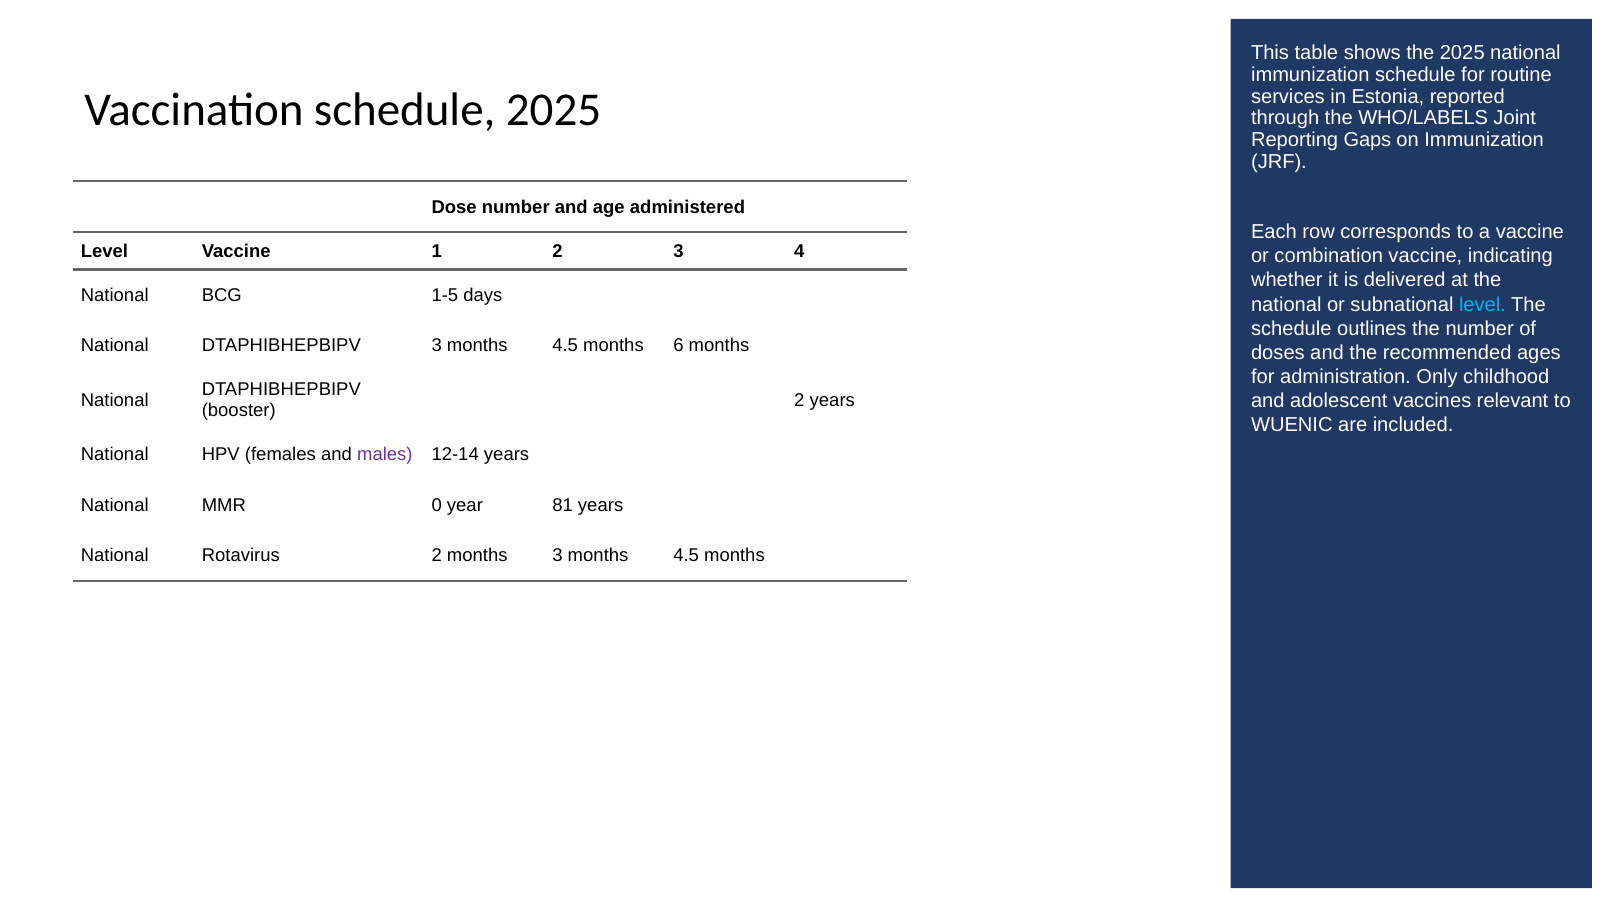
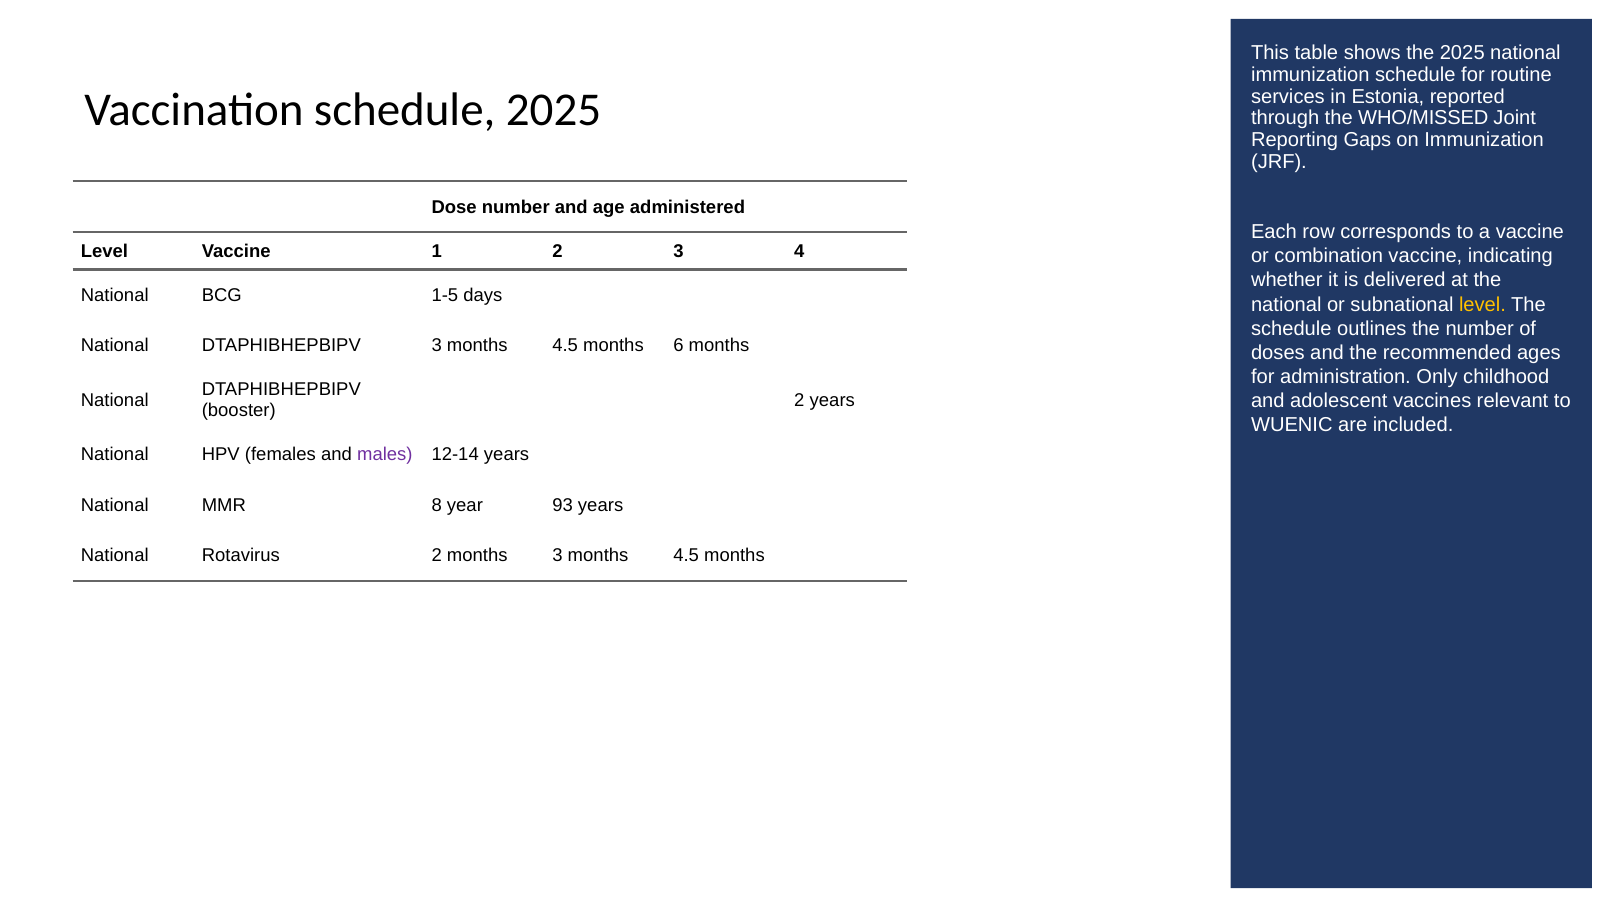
WHO/LABELS: WHO/LABELS -> WHO/MISSED
level at (1482, 304) colour: light blue -> yellow
0: 0 -> 8
81: 81 -> 93
